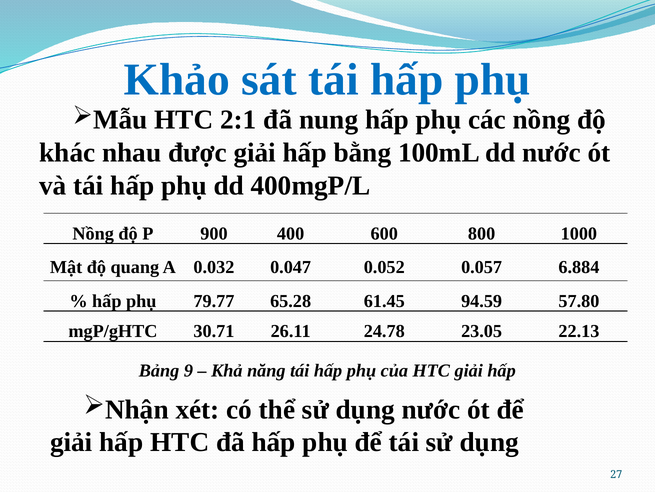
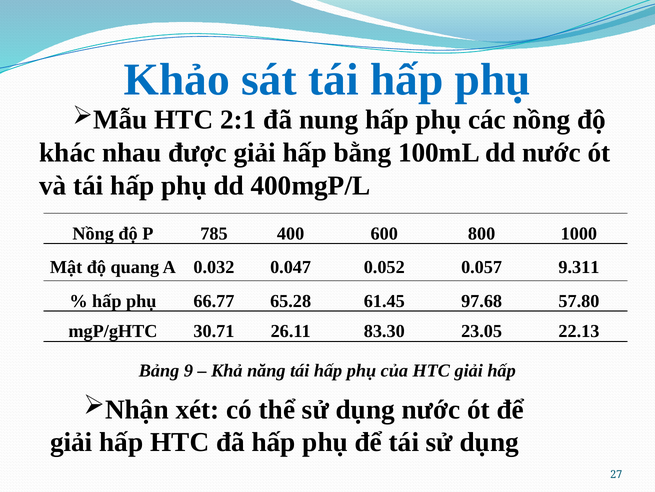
900: 900 -> 785
6.884: 6.884 -> 9.311
79.77: 79.77 -> 66.77
94.59: 94.59 -> 97.68
24.78: 24.78 -> 83.30
